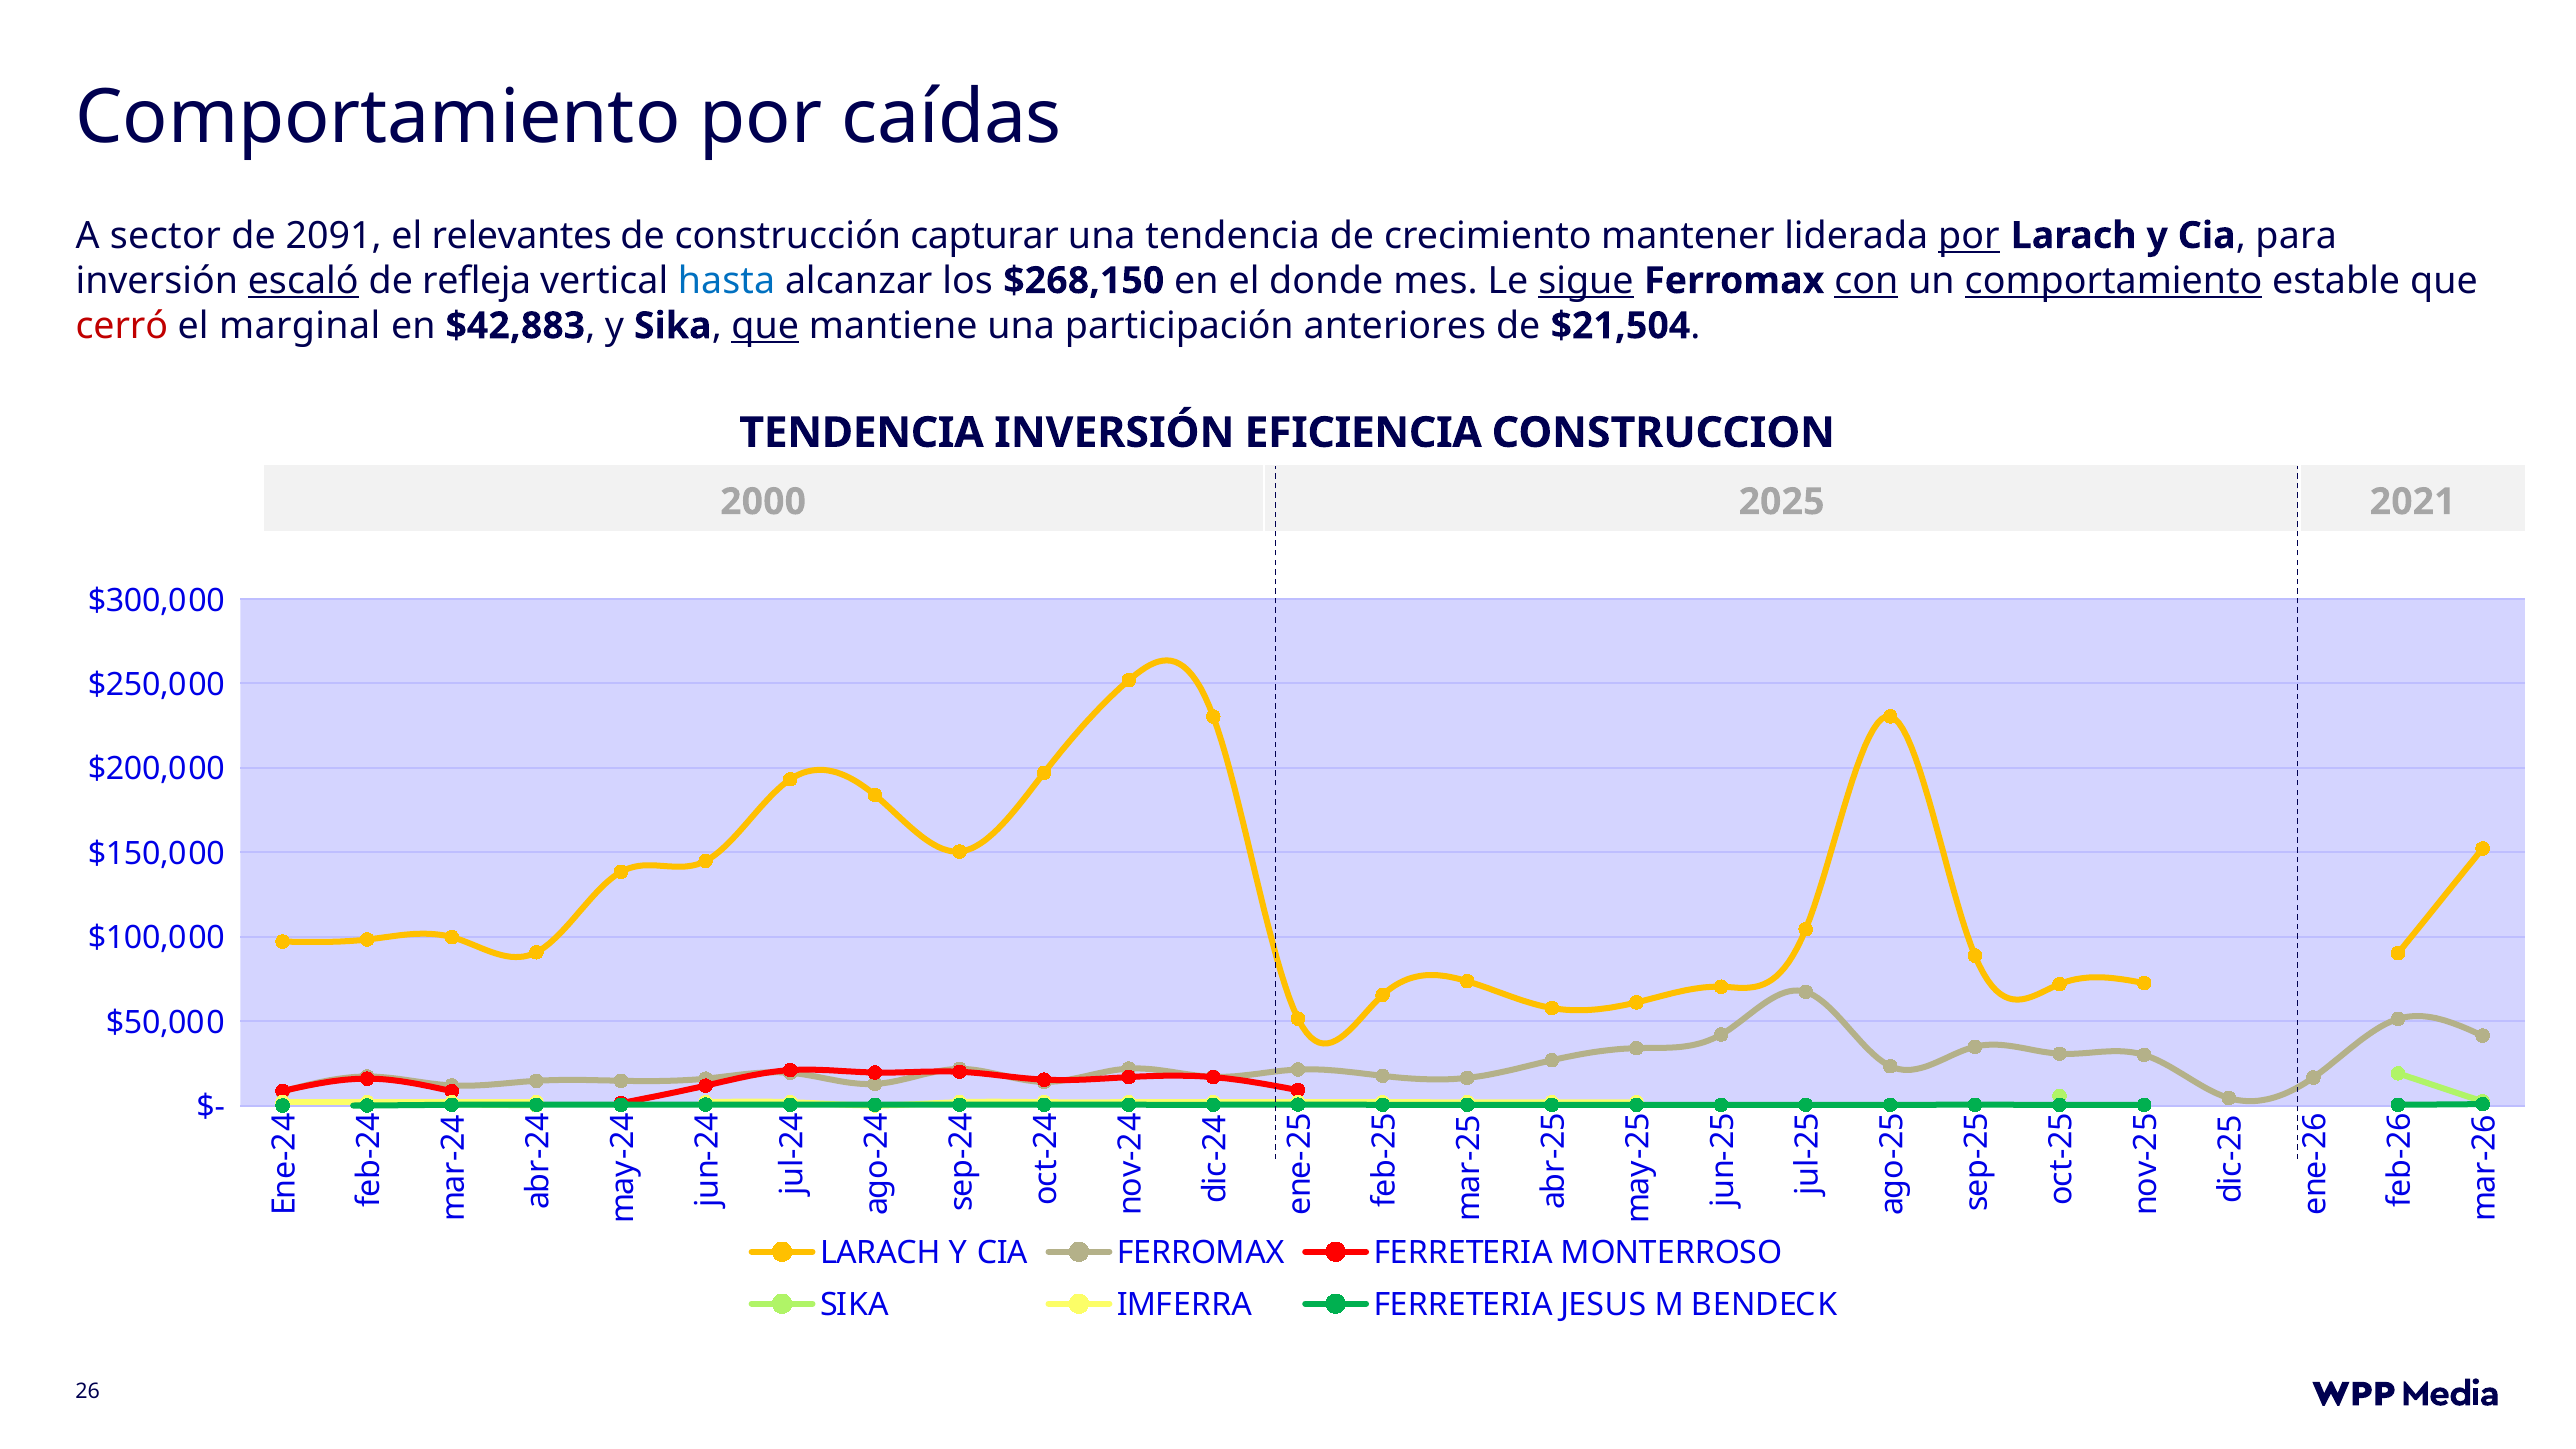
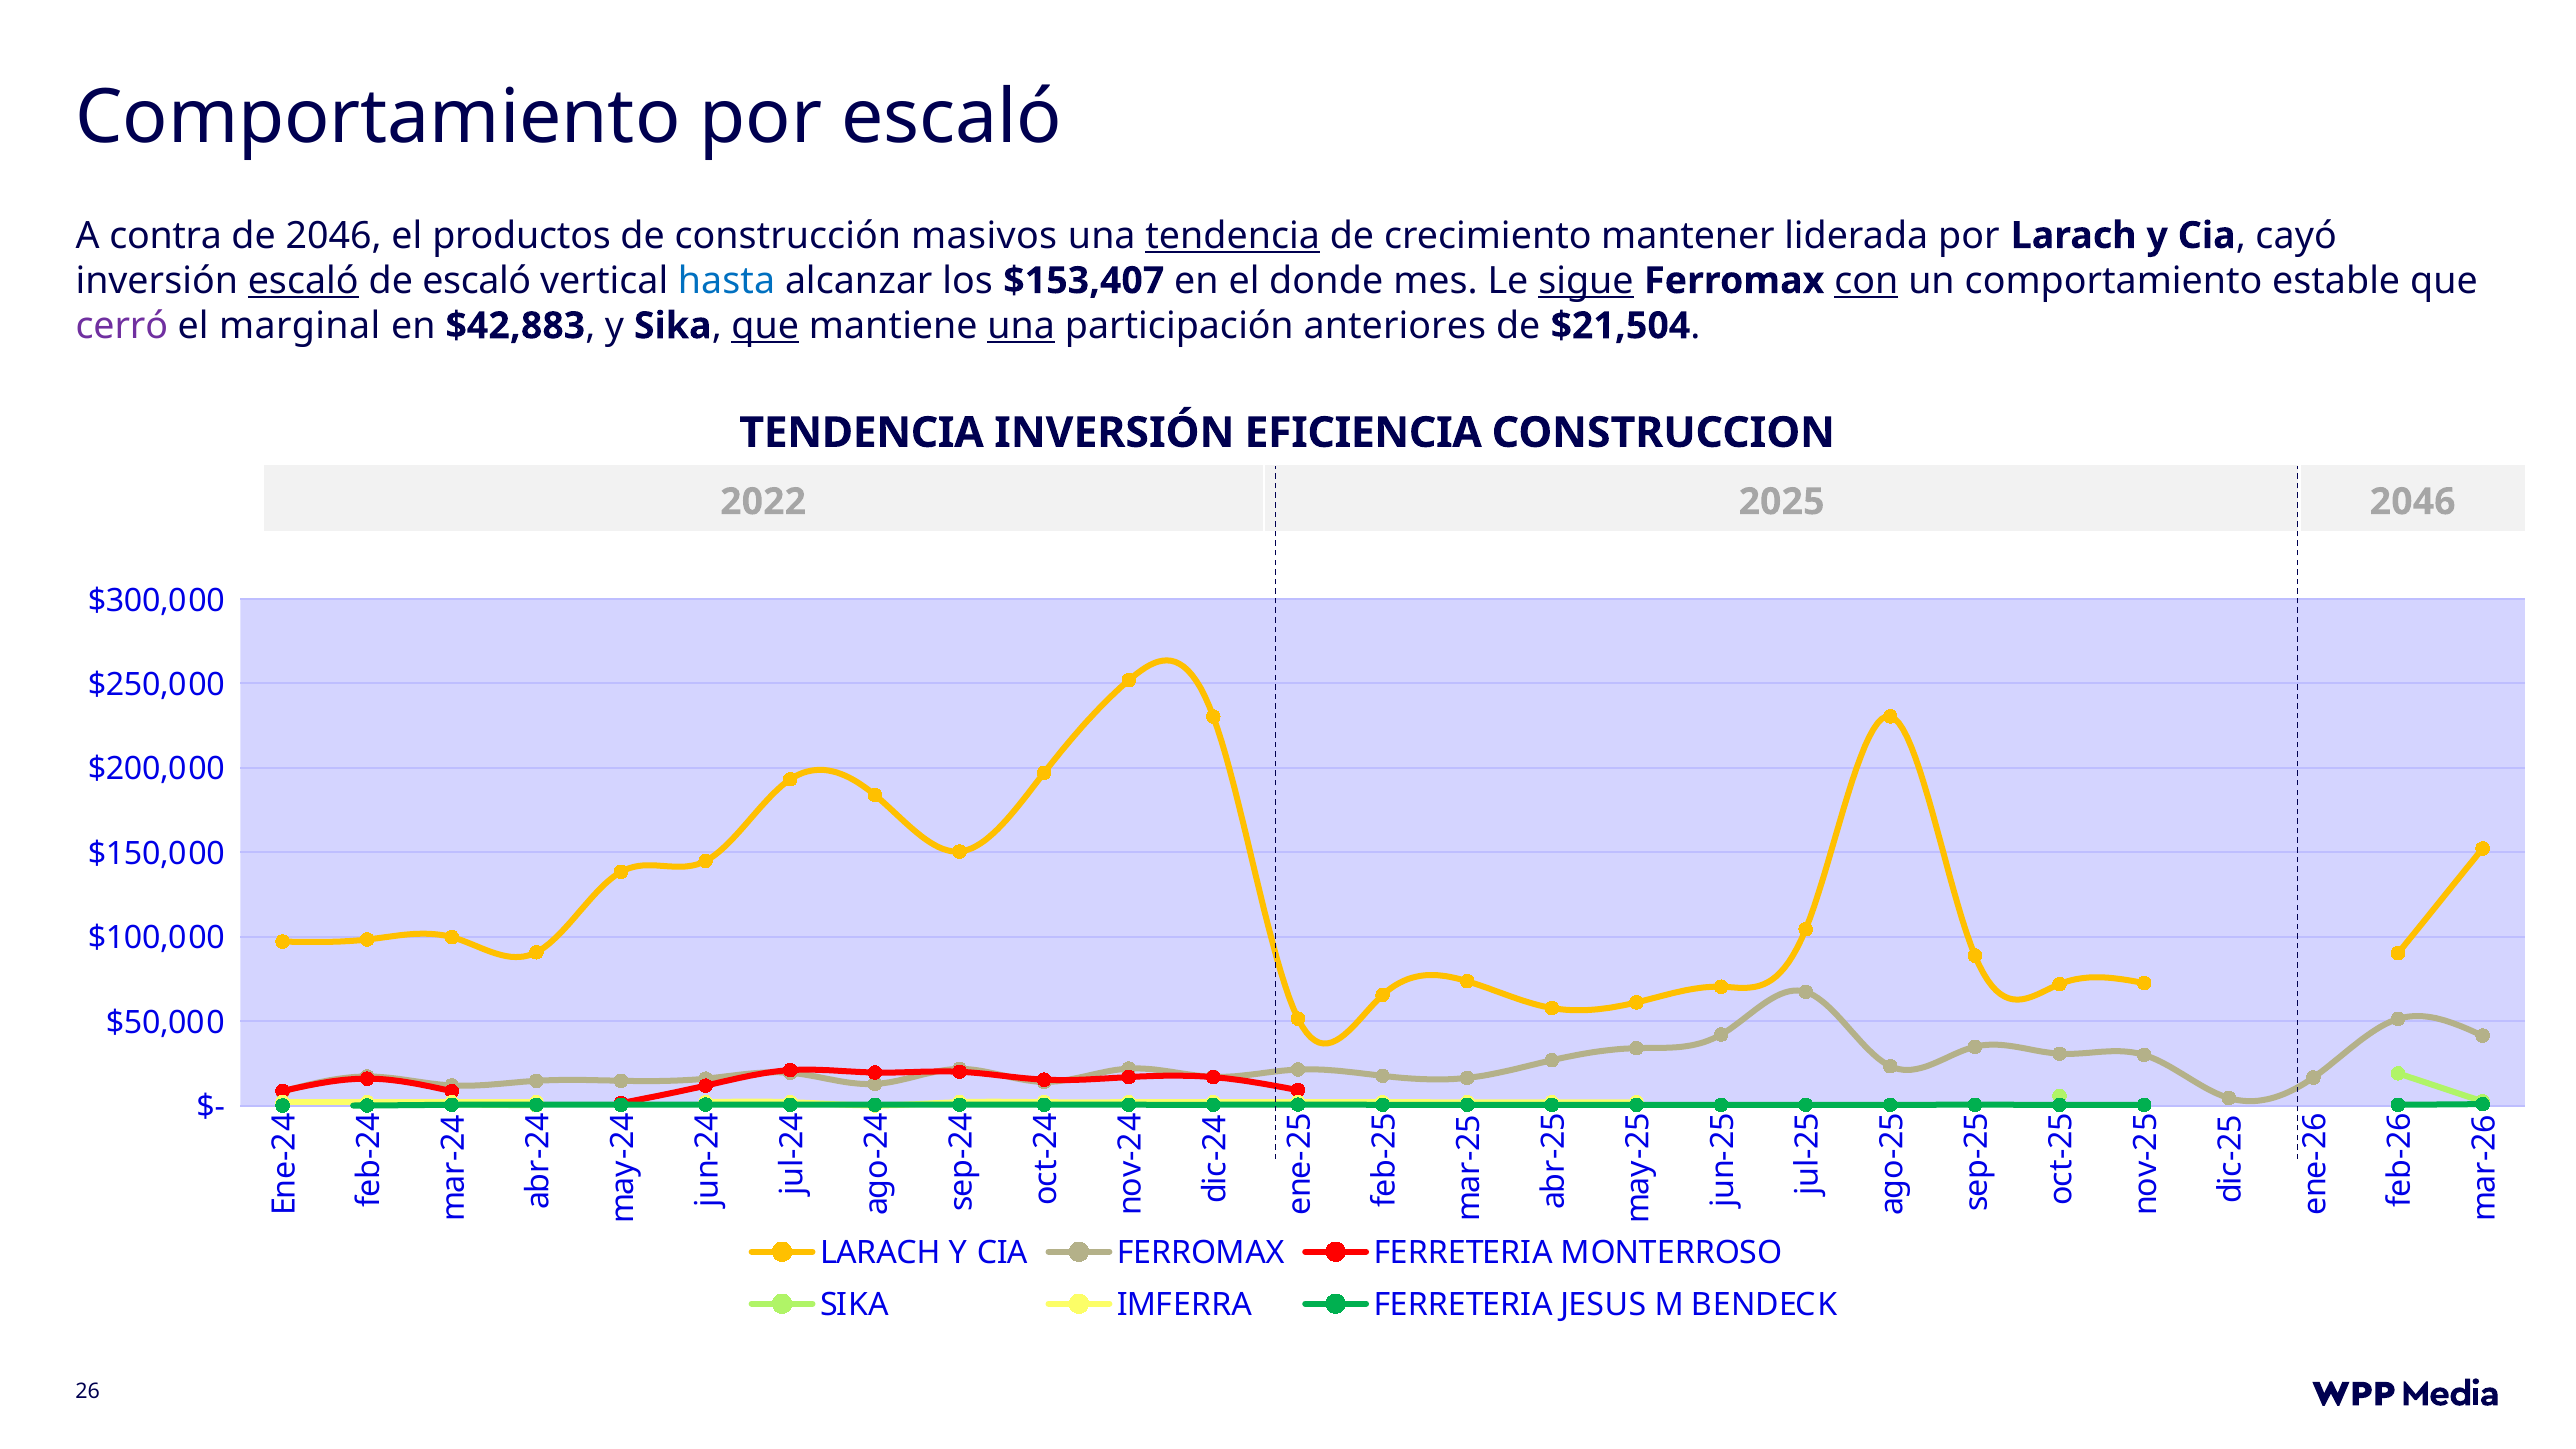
por caídas: caídas -> escaló
sector: sector -> contra
de 2091: 2091 -> 2046
relevantes: relevantes -> productos
capturar: capturar -> masivos
tendencia at (1233, 236) underline: none -> present
por at (1969, 236) underline: present -> none
para: para -> cayó
de refleja: refleja -> escaló
$268,150: $268,150 -> $153,407
comportamiento at (2114, 281) underline: present -> none
cerró colour: red -> purple
una at (1021, 326) underline: none -> present
2000: 2000 -> 2022
2025 2021: 2021 -> 2046
